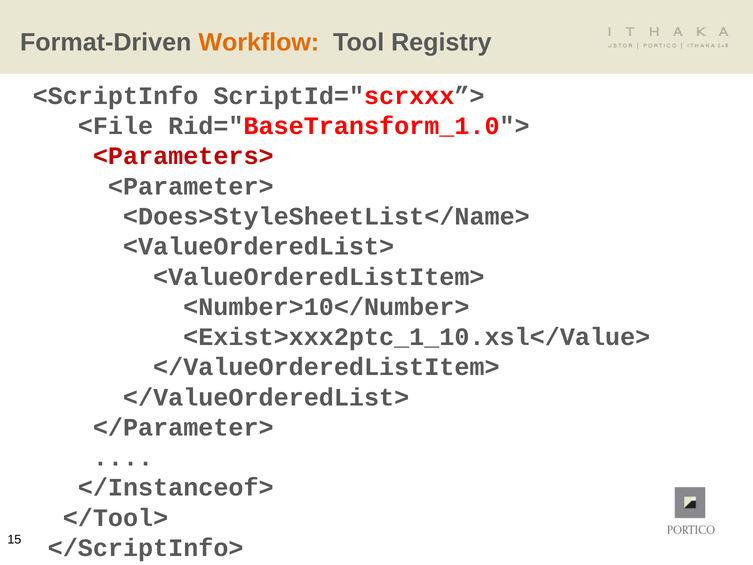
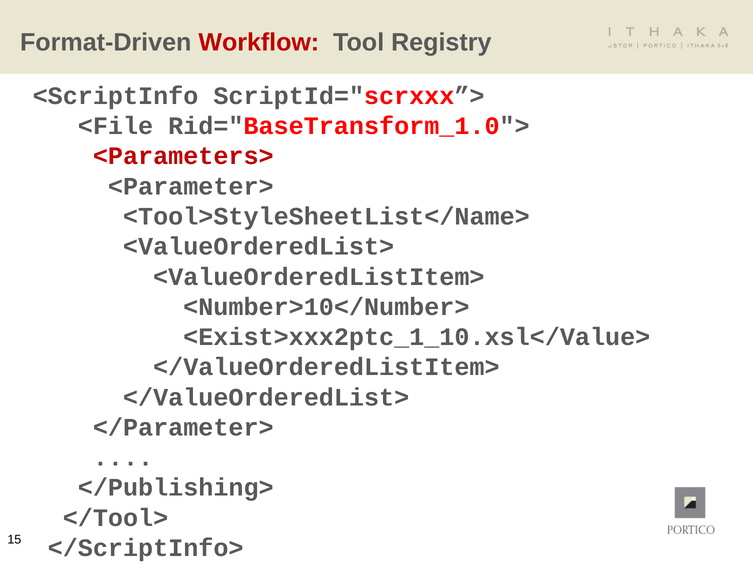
Workflow colour: orange -> red
<Does>StyleSheetList</Name>: <Does>StyleSheetList</Name> -> <Tool>StyleSheetList</Name>
</Instanceof>: </Instanceof> -> </Publishing>
